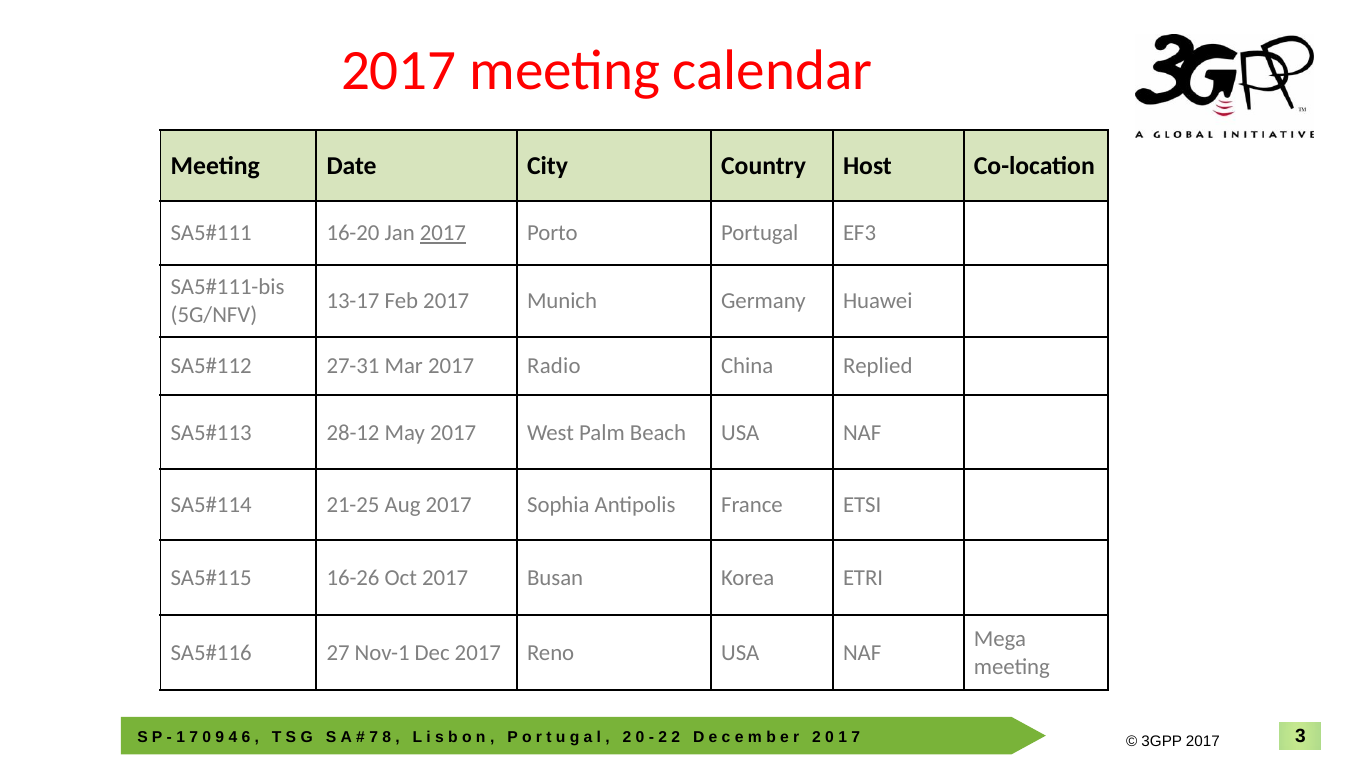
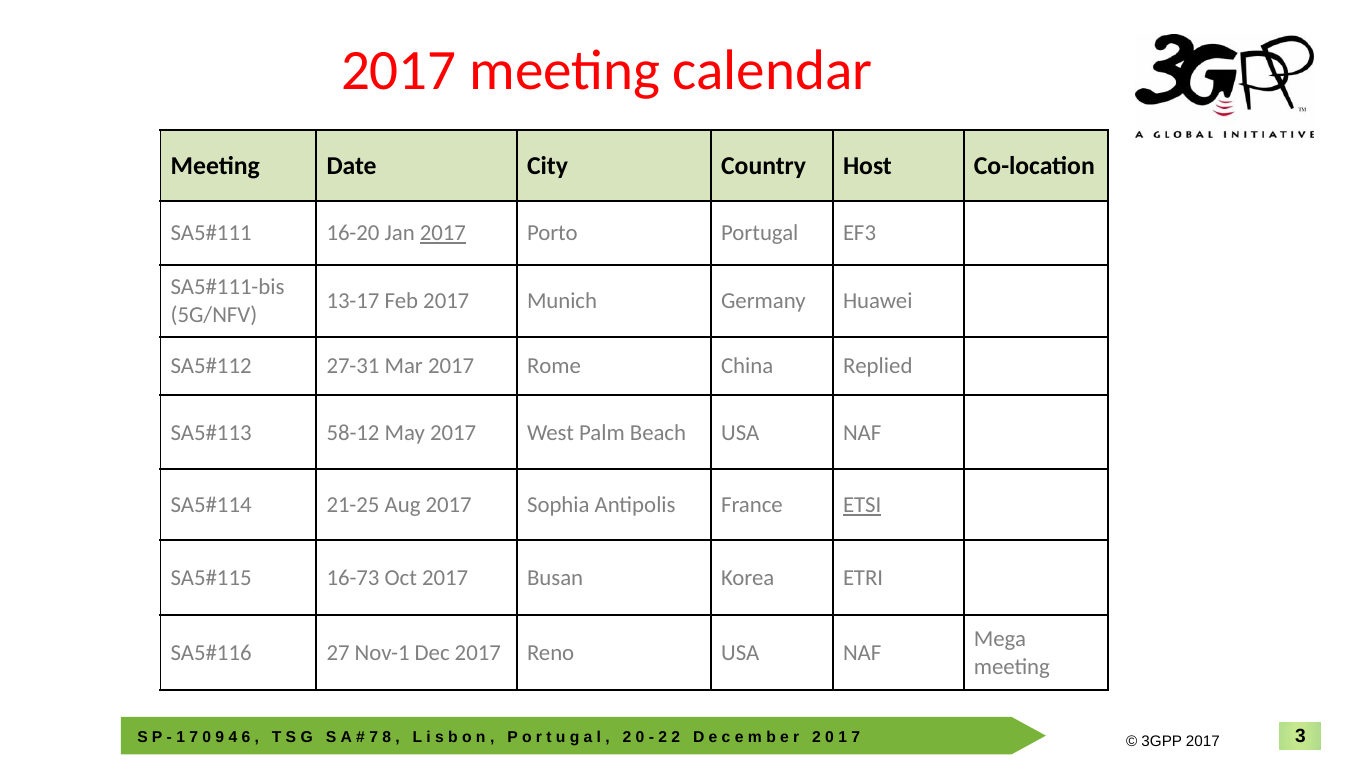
Radio: Radio -> Rome
28-12: 28-12 -> 58-12
ETSI underline: none -> present
16-26: 16-26 -> 16-73
